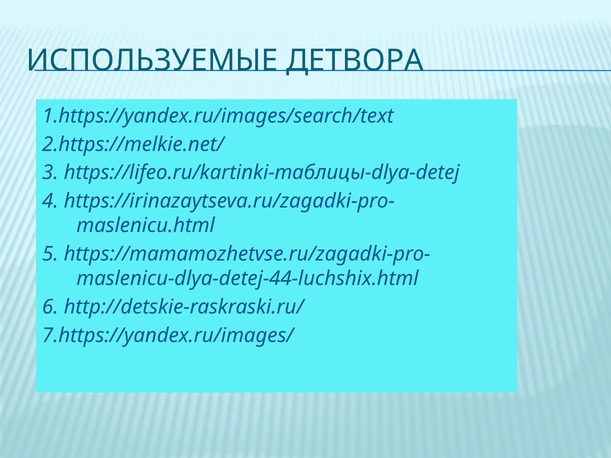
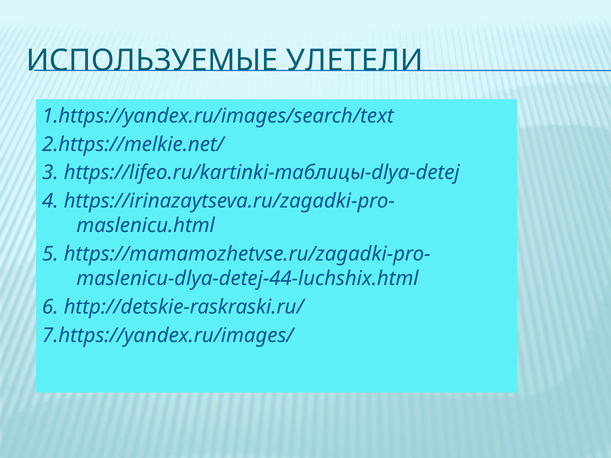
ДЕТВОРА: ДЕТВОРА -> УЛЕТЕЛИ
